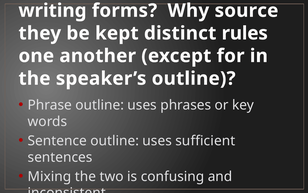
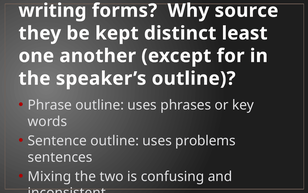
rules: rules -> least
sufficient: sufficient -> problems
